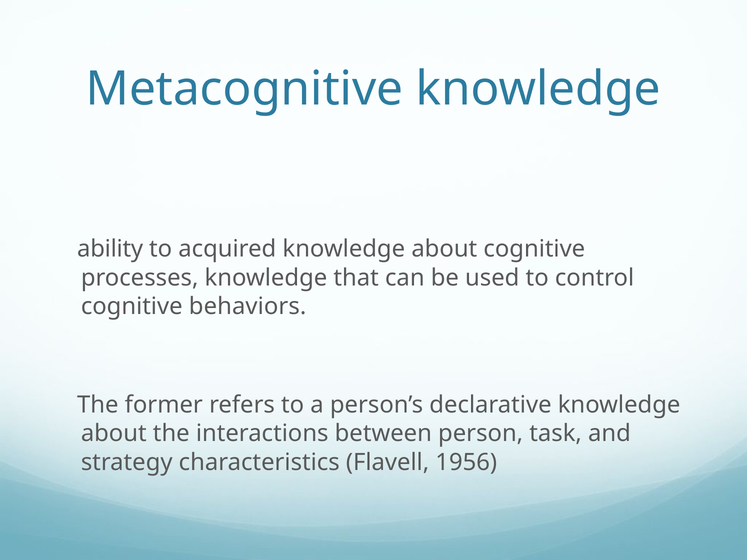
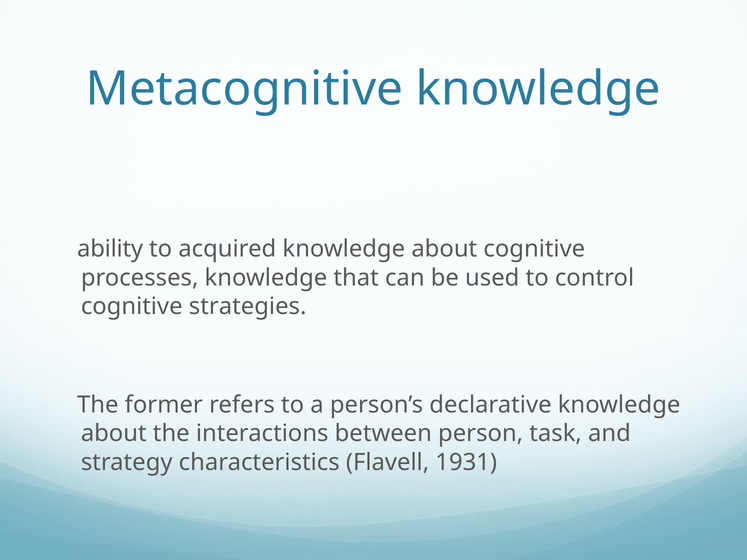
behaviors: behaviors -> strategies
1956: 1956 -> 1931
